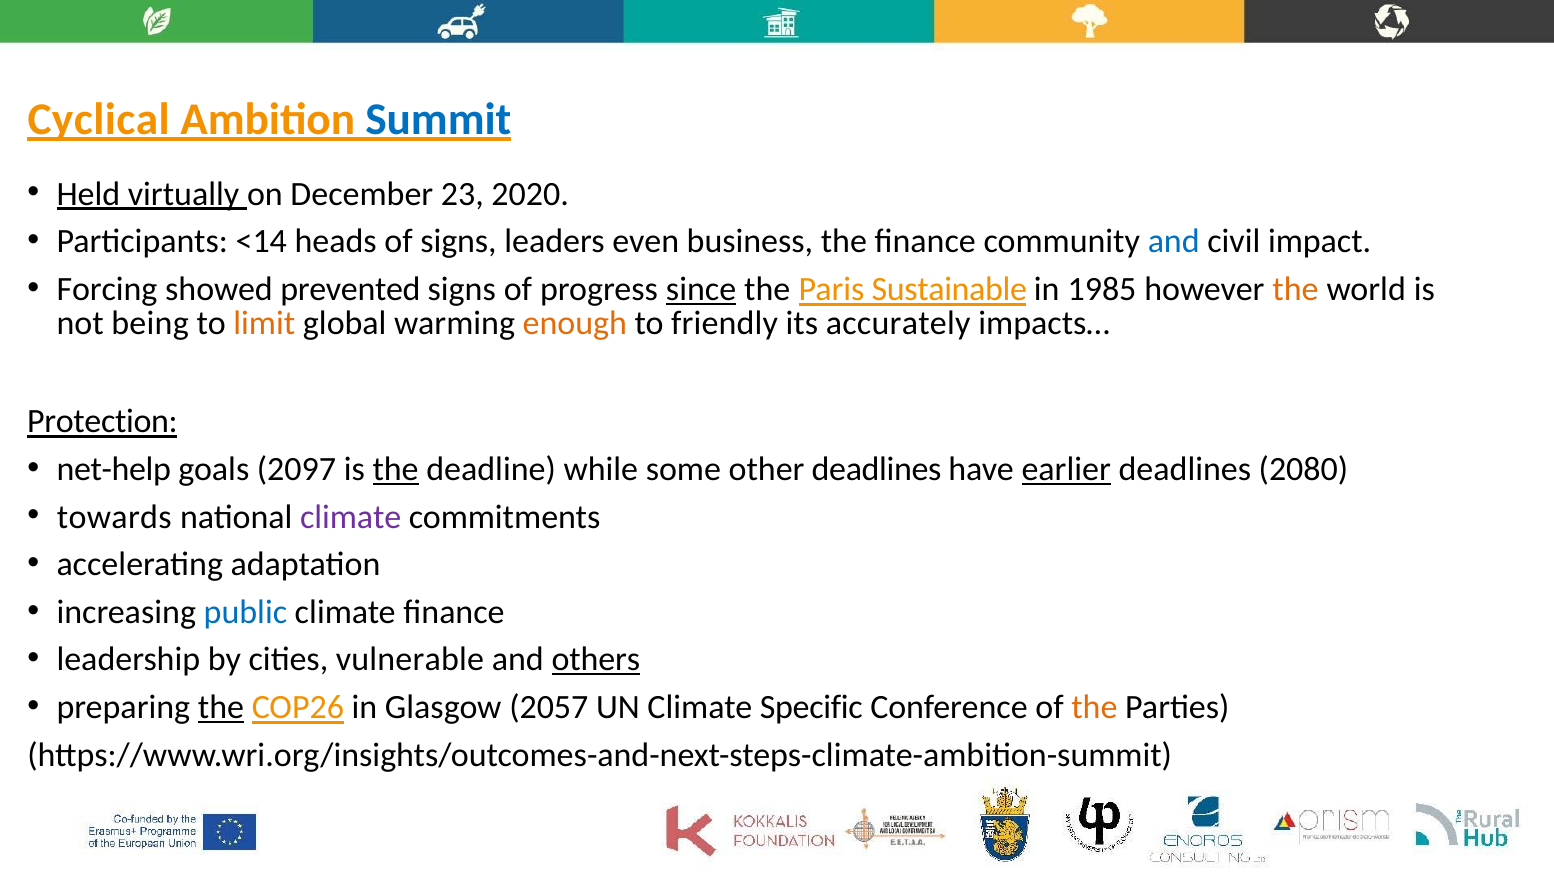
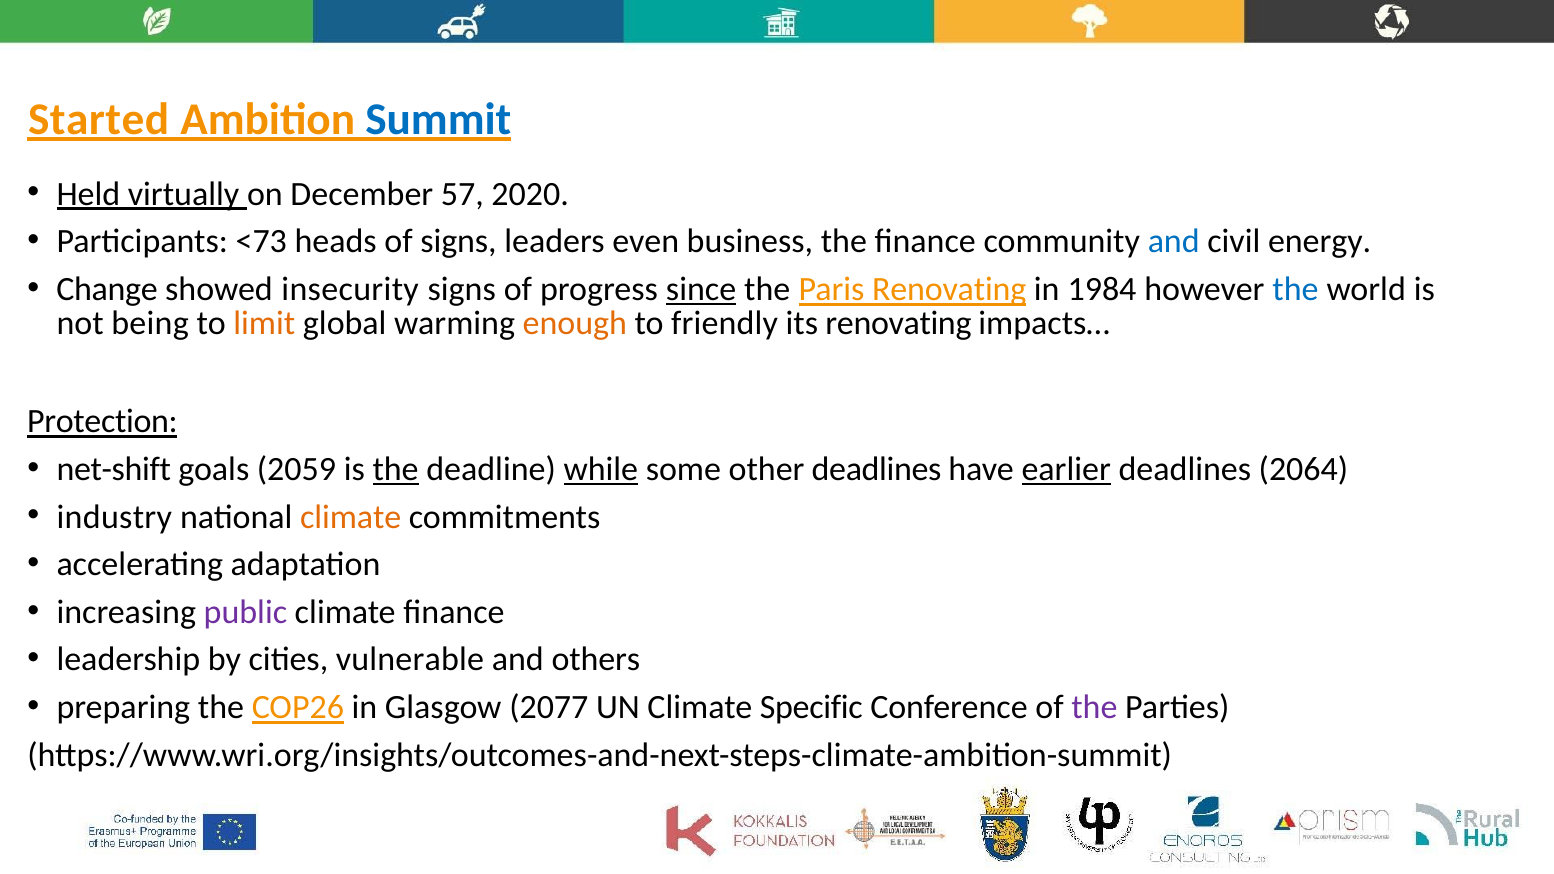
Cyclical: Cyclical -> Started
23: 23 -> 57
<14: <14 -> <73
impact: impact -> energy
Forcing: Forcing -> Change
prevented: prevented -> insecurity
Paris Sustainable: Sustainable -> Renovating
1985: 1985 -> 1984
the at (1295, 290) colour: orange -> blue
its accurately: accurately -> renovating
net-help: net-help -> net-shift
2097: 2097 -> 2059
while underline: none -> present
2080: 2080 -> 2064
towards: towards -> industry
climate at (351, 517) colour: purple -> orange
public colour: blue -> purple
others underline: present -> none
the at (221, 708) underline: present -> none
2057: 2057 -> 2077
the at (1094, 708) colour: orange -> purple
